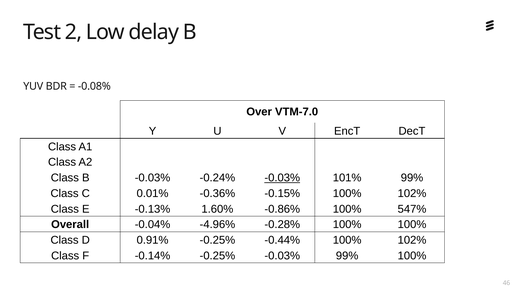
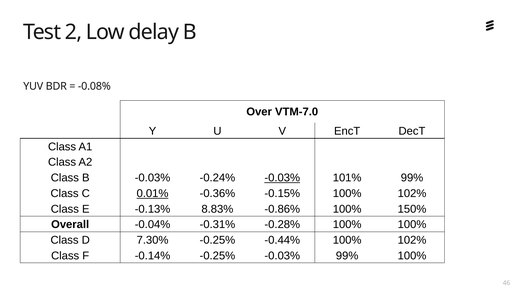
0.01% underline: none -> present
1.60%: 1.60% -> 8.83%
547%: 547% -> 150%
-4.96%: -4.96% -> -0.31%
0.91%: 0.91% -> 7.30%
